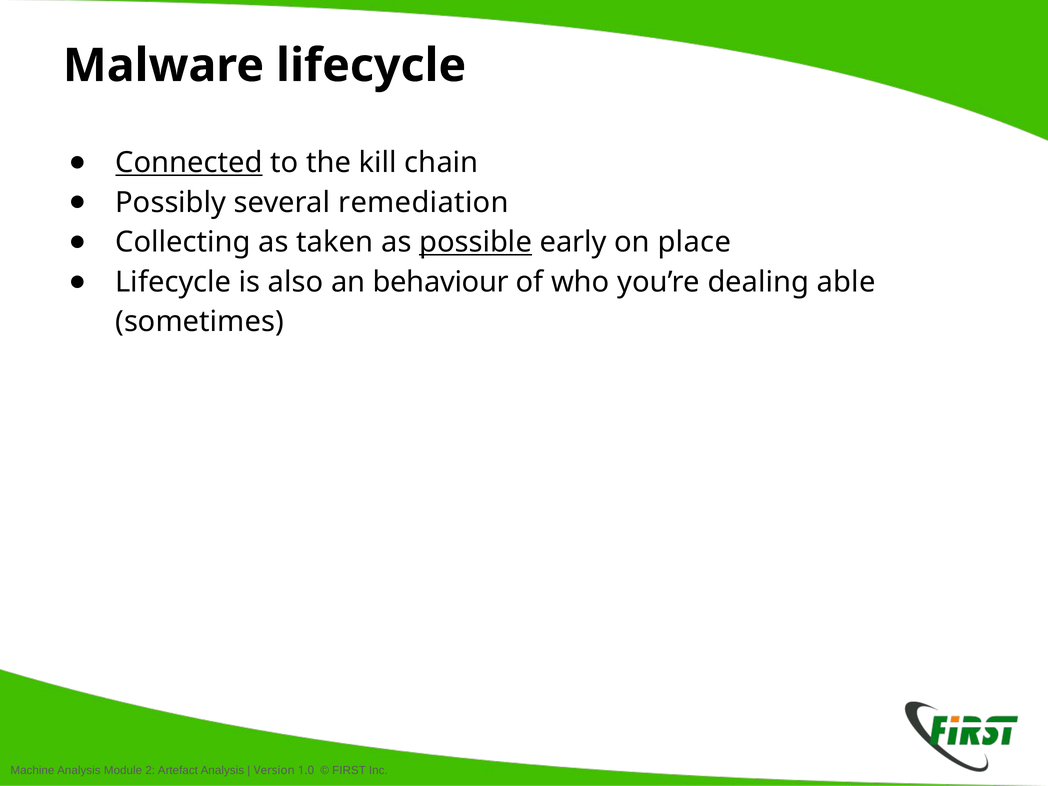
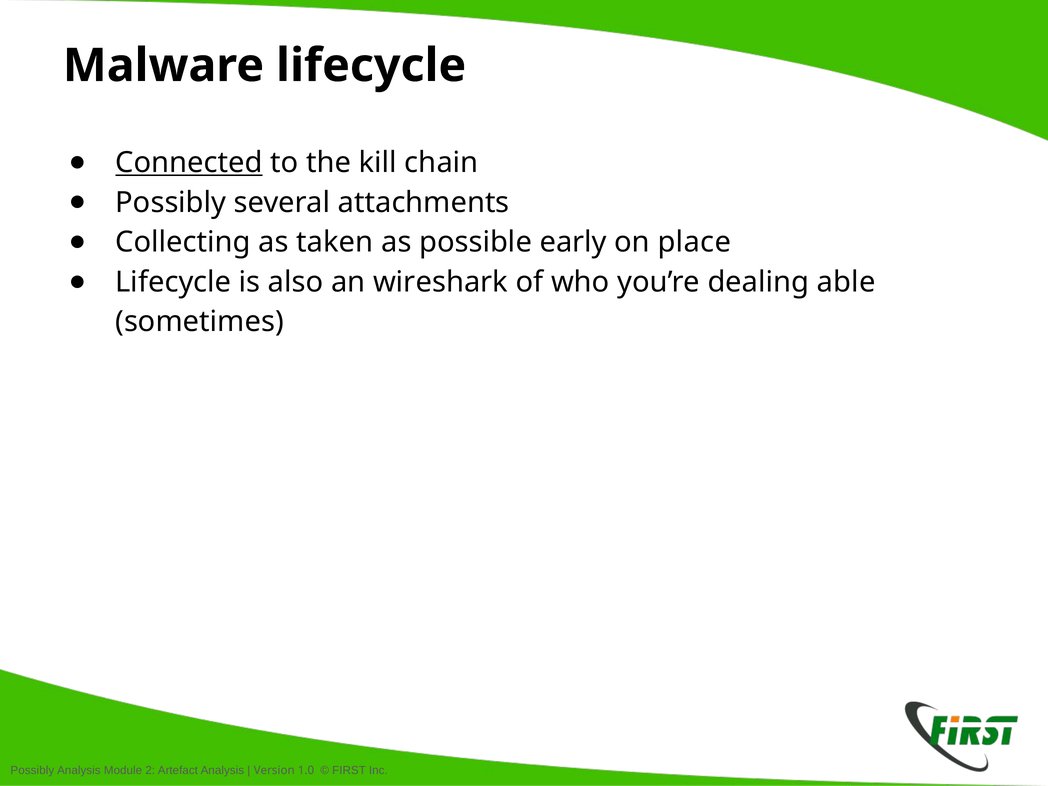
remediation: remediation -> attachments
possible underline: present -> none
behaviour: behaviour -> wireshark
Machine at (32, 770): Machine -> Possibly
